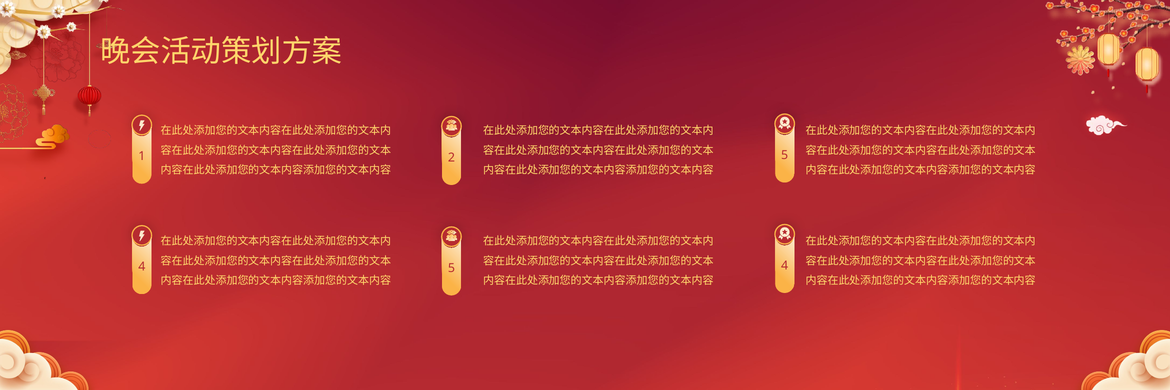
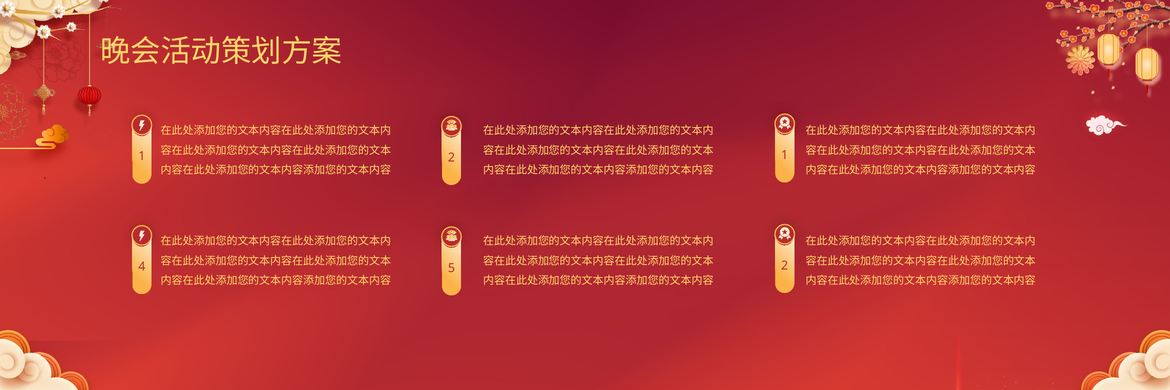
2 5: 5 -> 1
5 4: 4 -> 2
